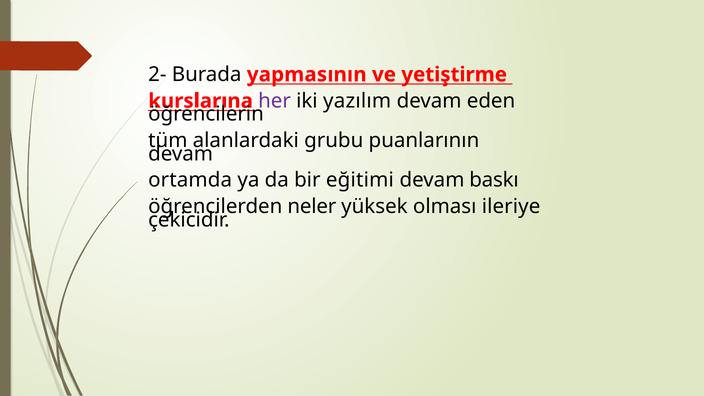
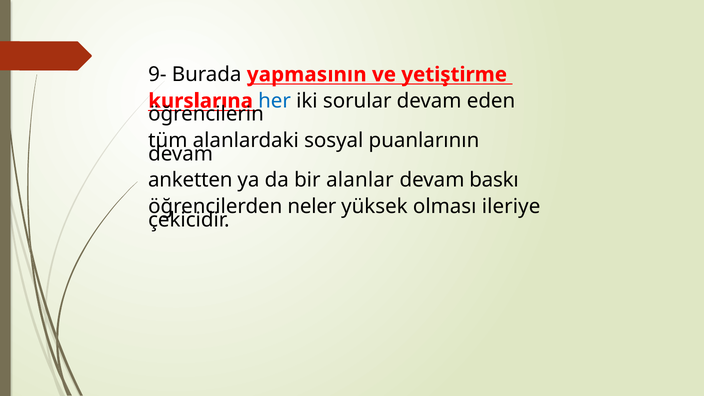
2-: 2- -> 9-
her colour: purple -> blue
yazılım: yazılım -> sorular
grubu: grubu -> sosyal
ortamda: ortamda -> anketten
eğitimi: eğitimi -> alanlar
